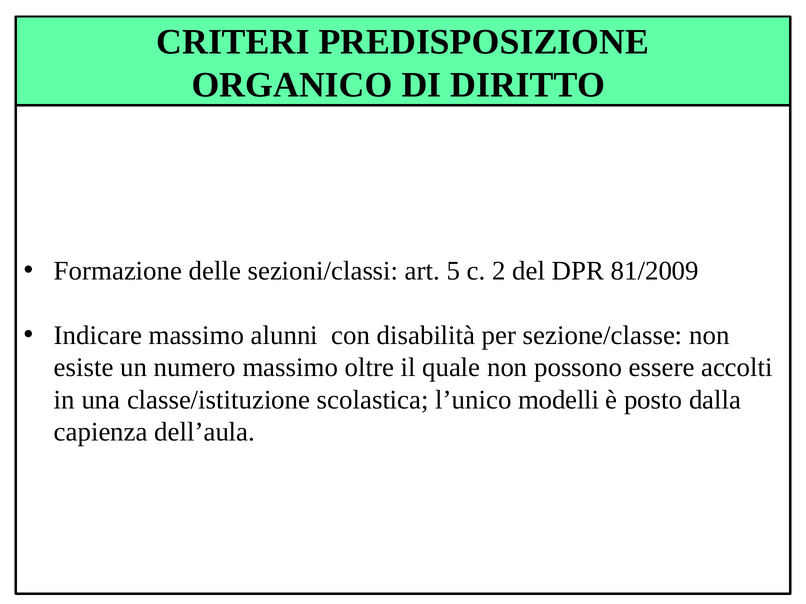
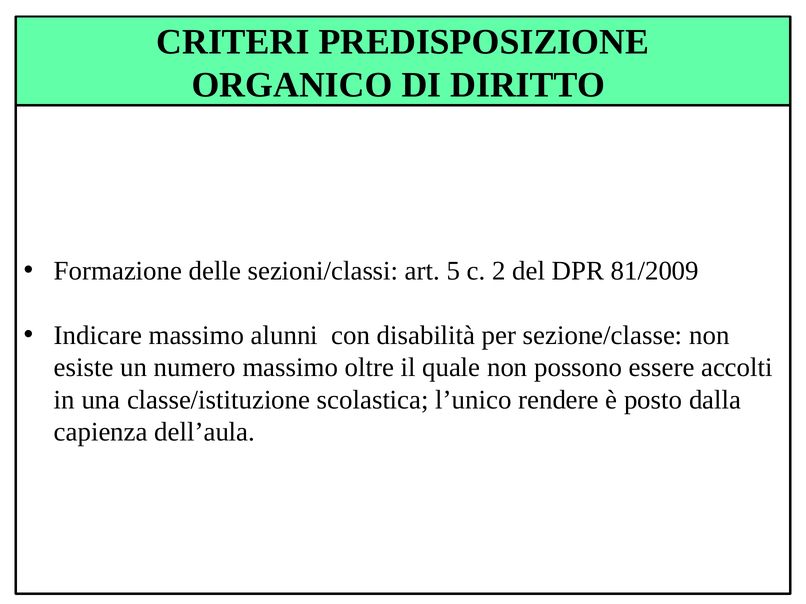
modelli: modelli -> rendere
